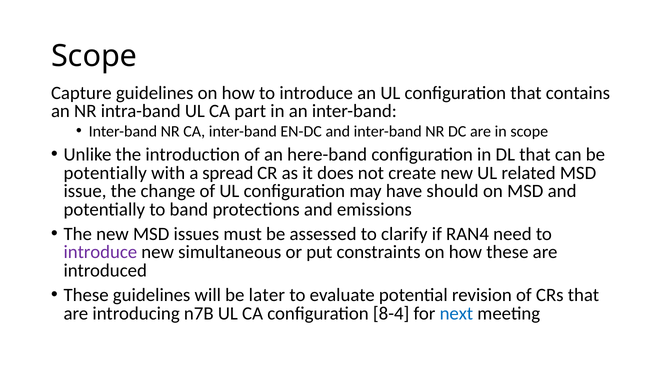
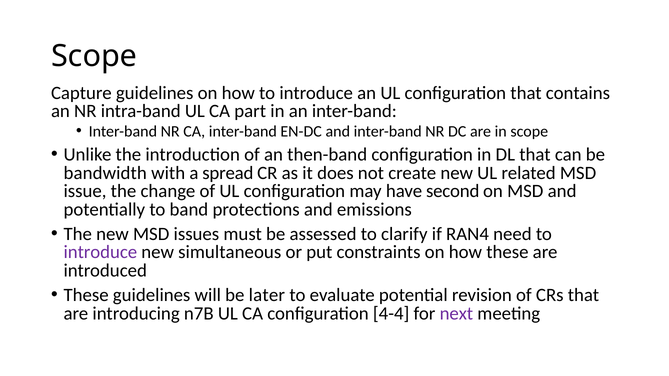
here-band: here-band -> then-band
potentially at (105, 173): potentially -> bandwidth
should: should -> second
8-4: 8-4 -> 4-4
next colour: blue -> purple
